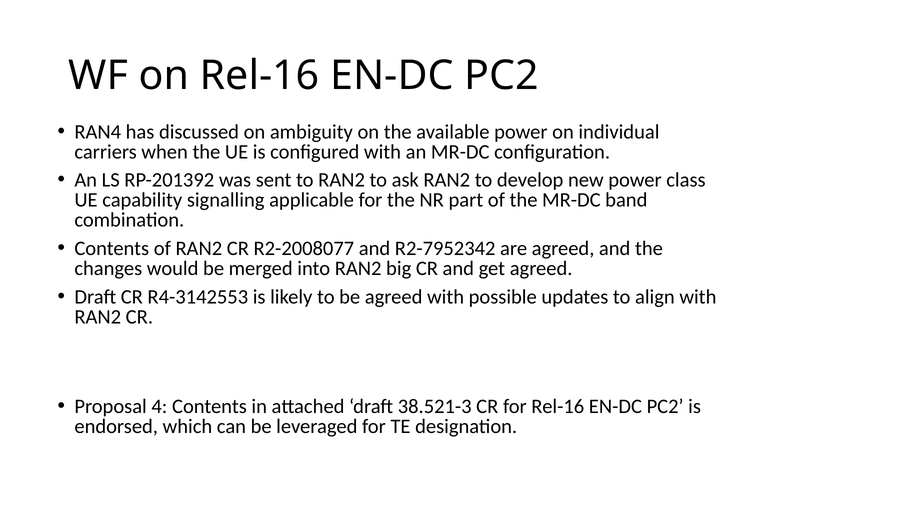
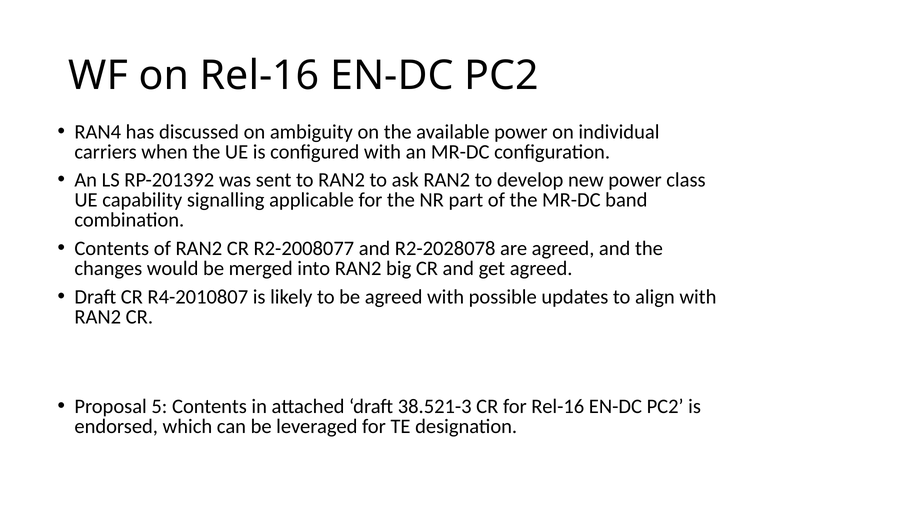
R2-7952342: R2-7952342 -> R2-2028078
R4-3142553: R4-3142553 -> R4-2010807
4: 4 -> 5
